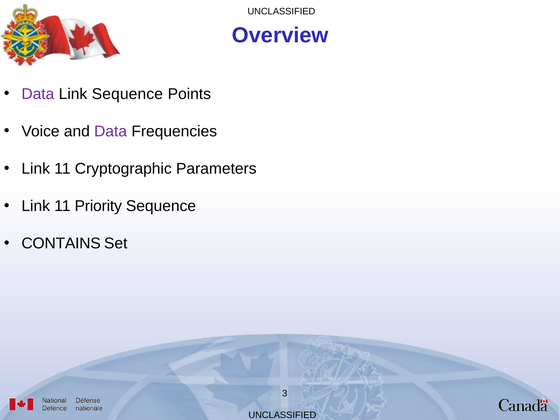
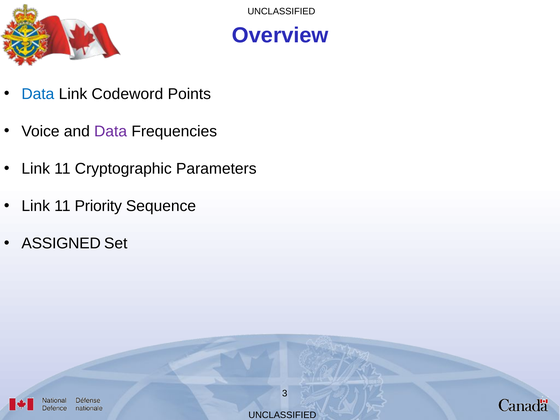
Data at (38, 94) colour: purple -> blue
Link Sequence: Sequence -> Codeword
CONTAINS: CONTAINS -> ASSIGNED
